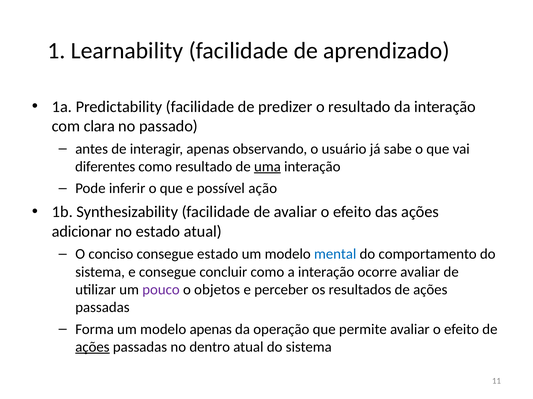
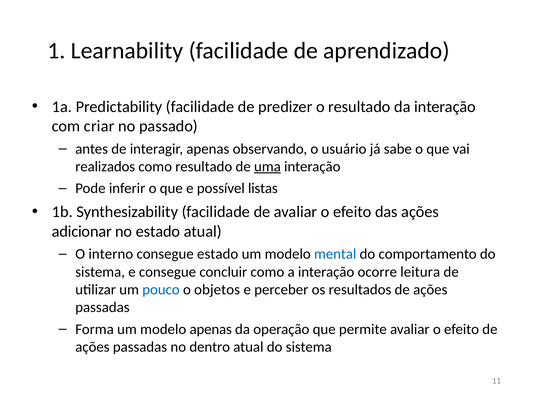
clara: clara -> criar
diferentes: diferentes -> realizados
ação: ação -> listas
conciso: conciso -> interno
ocorre avaliar: avaliar -> leitura
pouco colour: purple -> blue
ações at (92, 348) underline: present -> none
